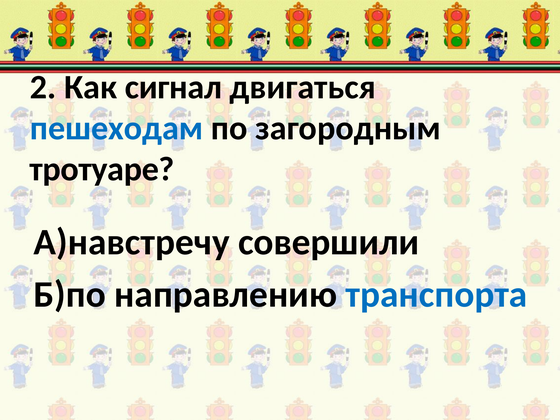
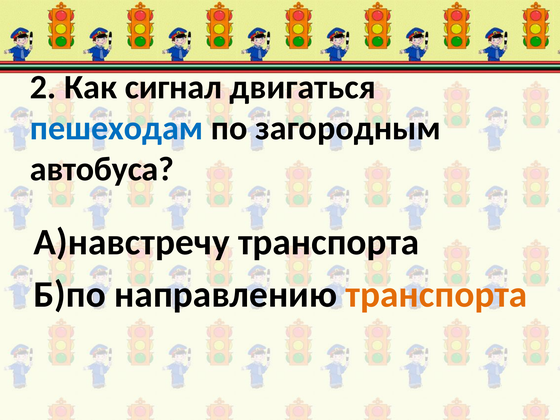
тротуаре: тротуаре -> автобуса
А)навстречу совершили: совершили -> транспорта
транспорта at (436, 294) colour: blue -> orange
